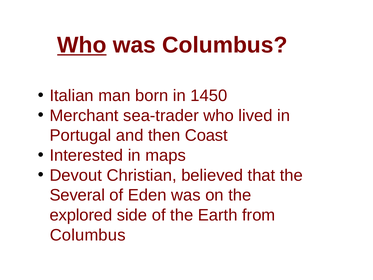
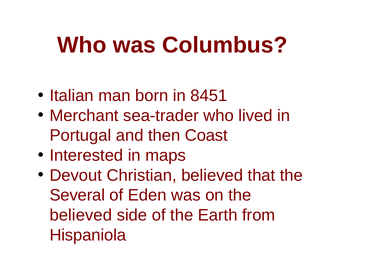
Who at (82, 45) underline: present -> none
1450: 1450 -> 8451
explored at (81, 215): explored -> believed
Columbus at (88, 235): Columbus -> Hispaniola
